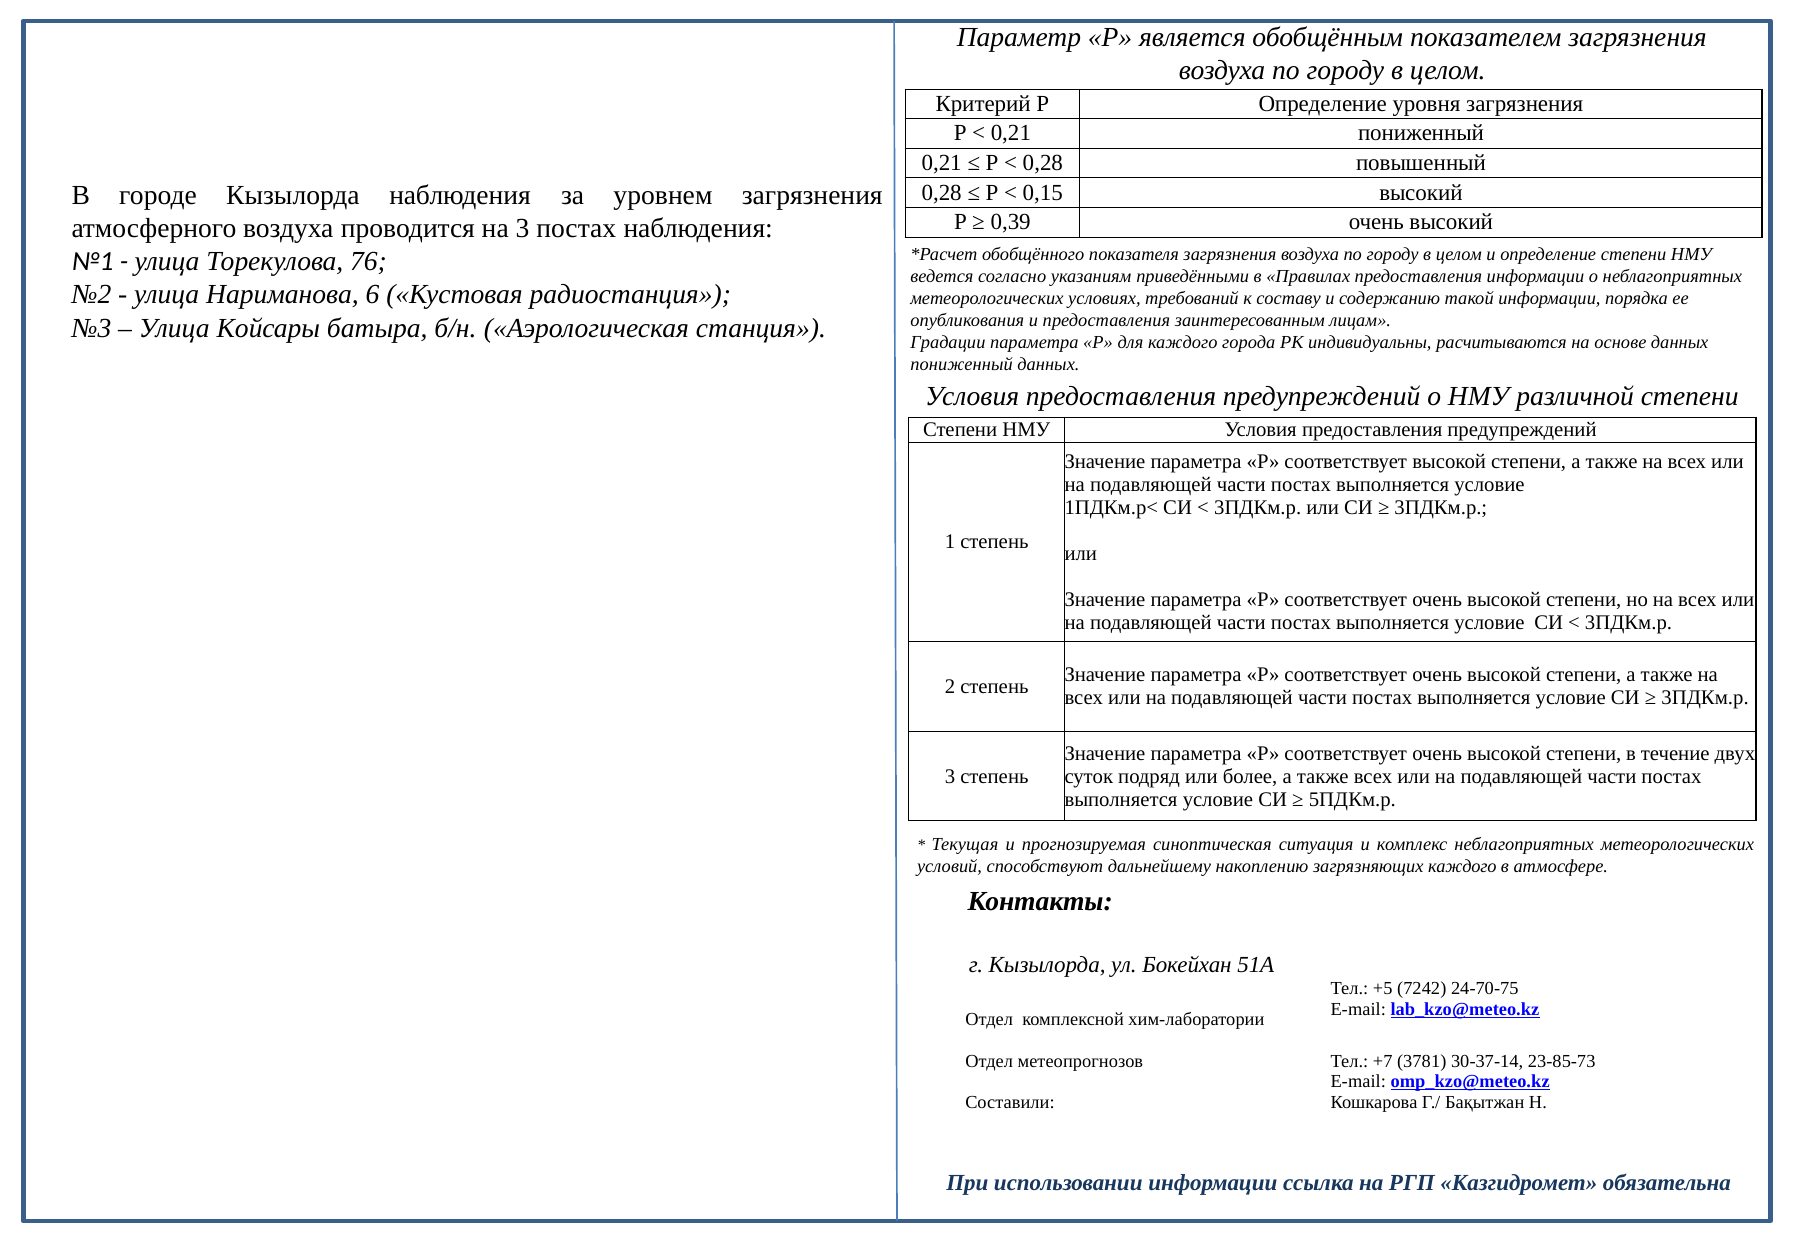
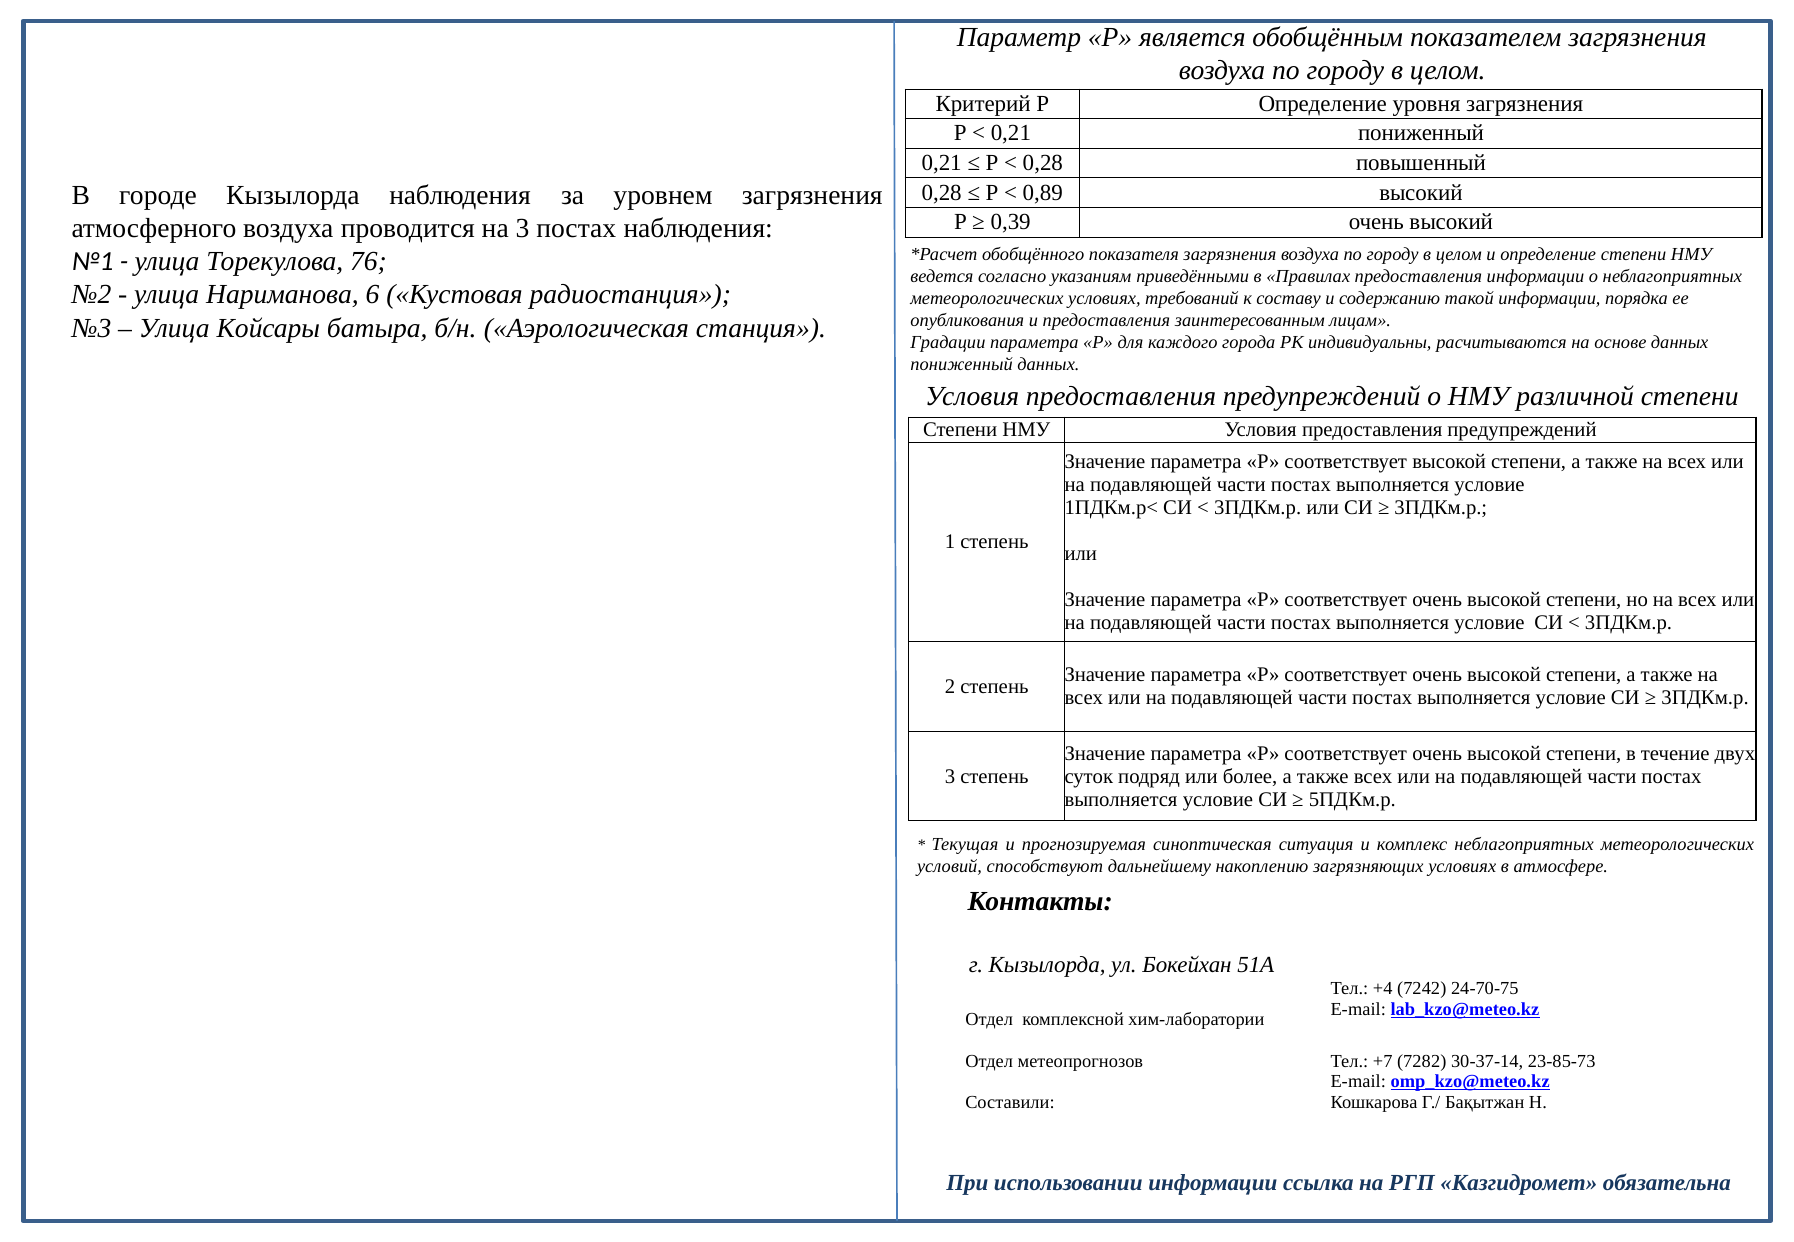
0,15: 0,15 -> 0,89
загрязняющих каждого: каждого -> условиях
+5: +5 -> +4
3781: 3781 -> 7282
